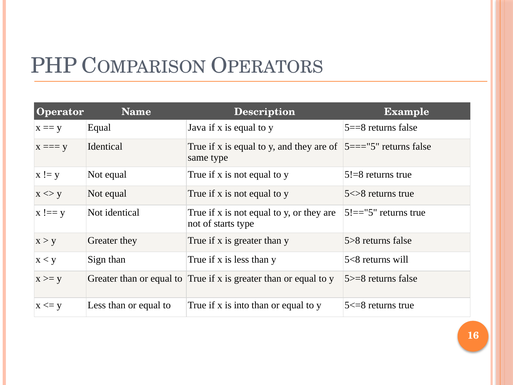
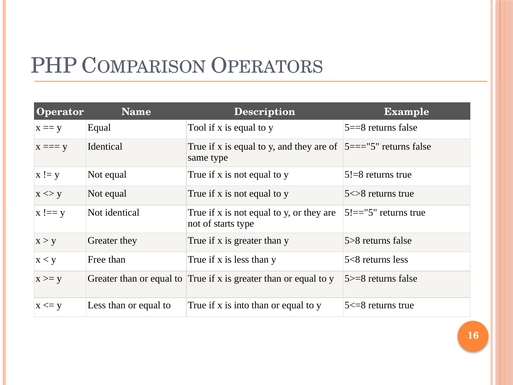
Java: Java -> Tool
Sign: Sign -> Free
returns will: will -> less
